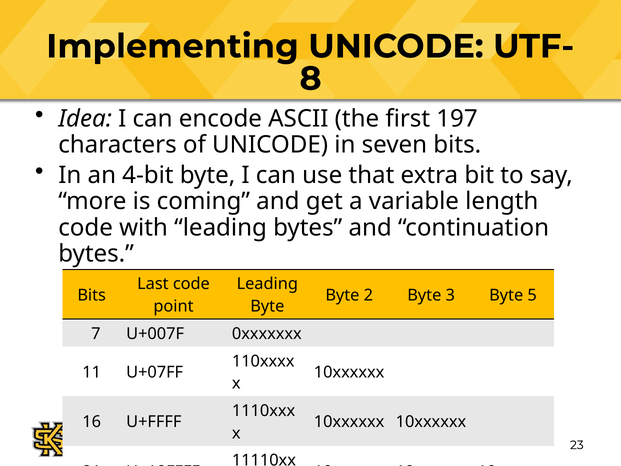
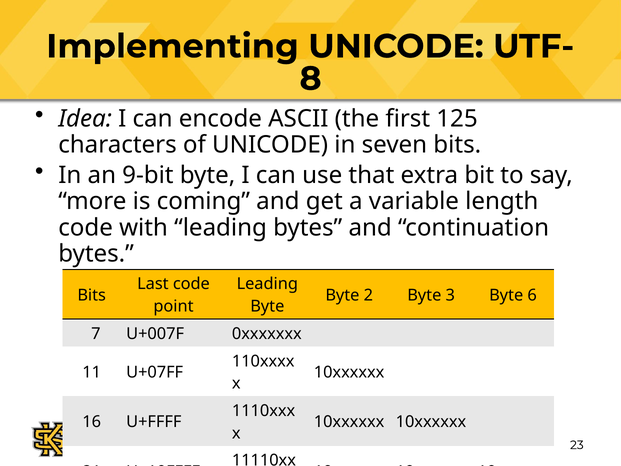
197: 197 -> 125
4-bit: 4-bit -> 9-bit
5: 5 -> 6
